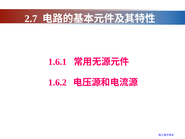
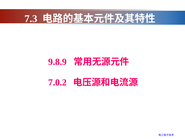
2.7: 2.7 -> 7.3
1.6.1: 1.6.1 -> 9.8.9
1.6.2: 1.6.2 -> 7.0.2
